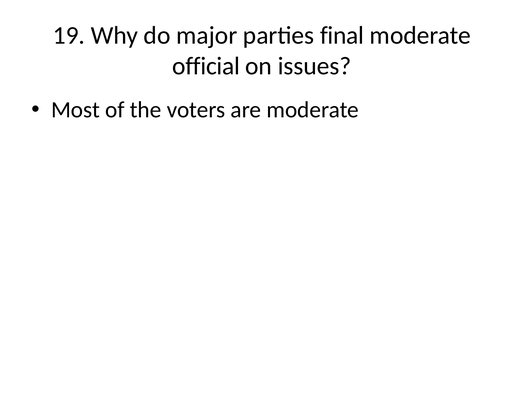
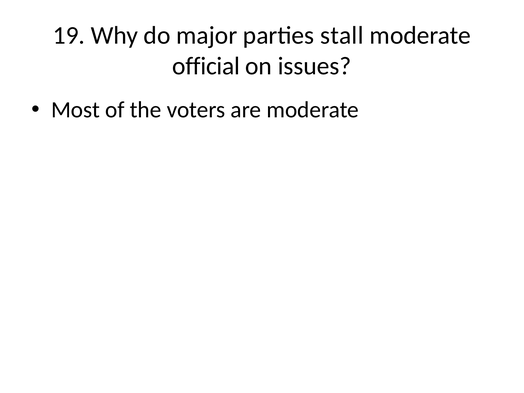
final: final -> stall
